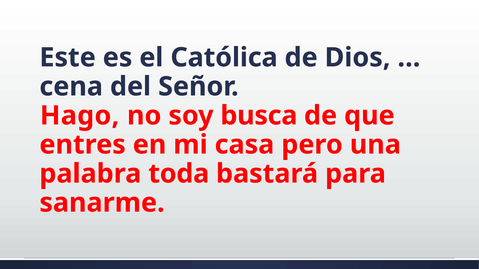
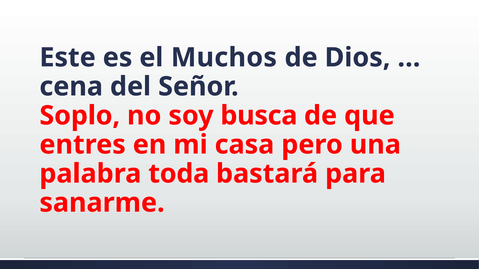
Católica: Católica -> Muchos
Hago: Hago -> Soplo
